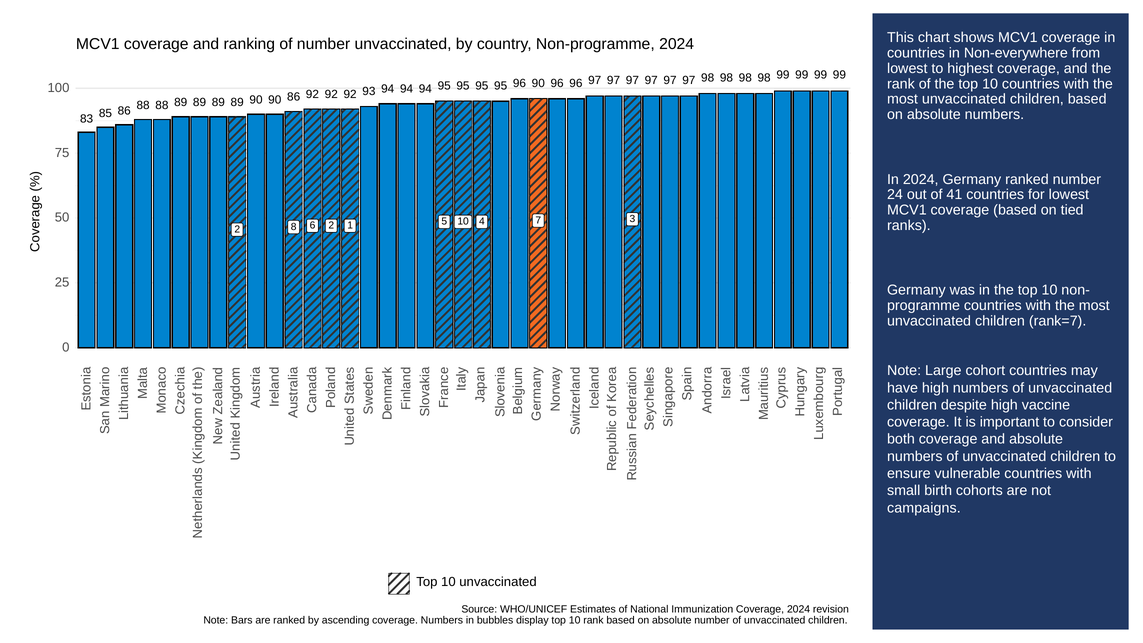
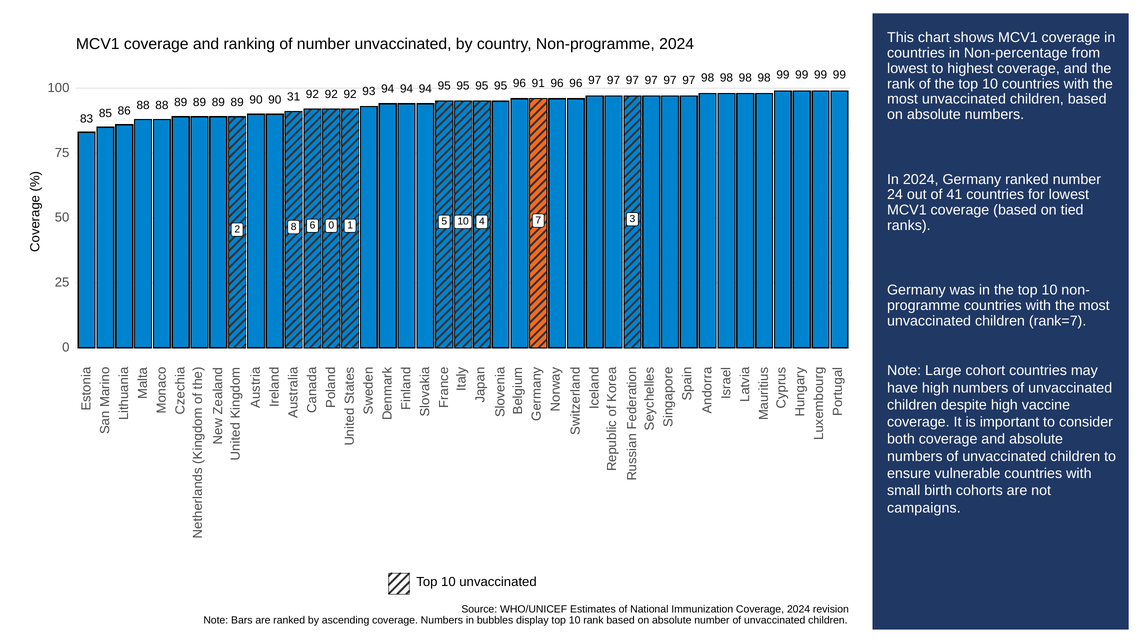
Non-everywhere: Non-everywhere -> Non-percentage
95 90: 90 -> 91
90 86: 86 -> 31
6 2: 2 -> 0
